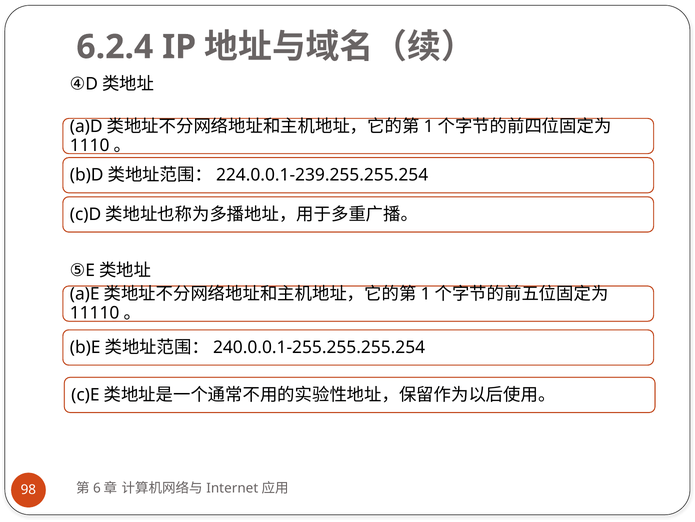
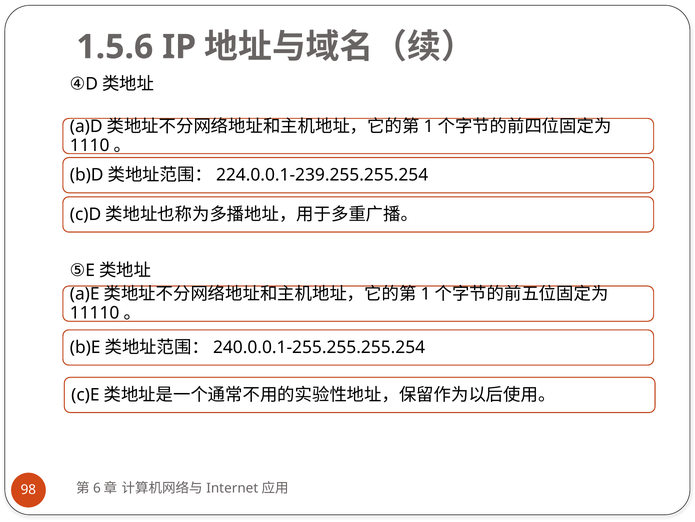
6.2.4: 6.2.4 -> 1.5.6
